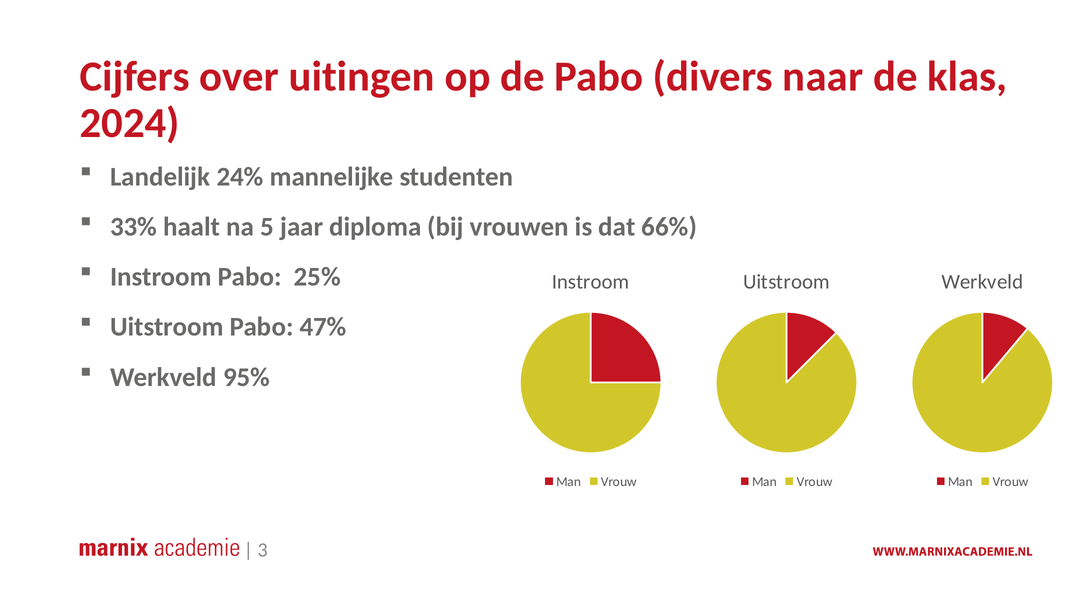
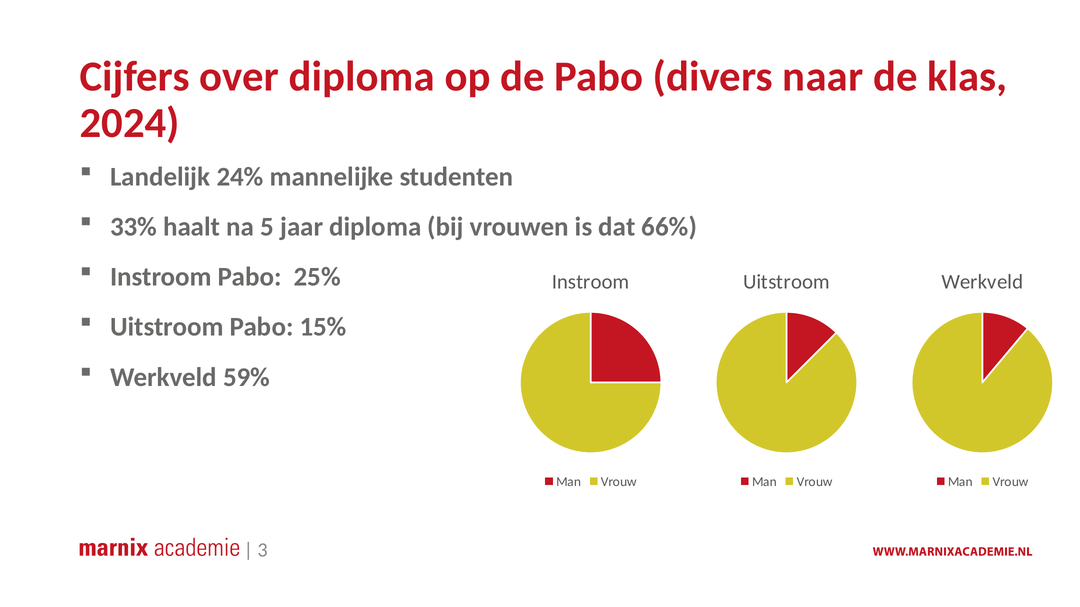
over uitingen: uitingen -> diploma
47%: 47% -> 15%
95%: 95% -> 59%
